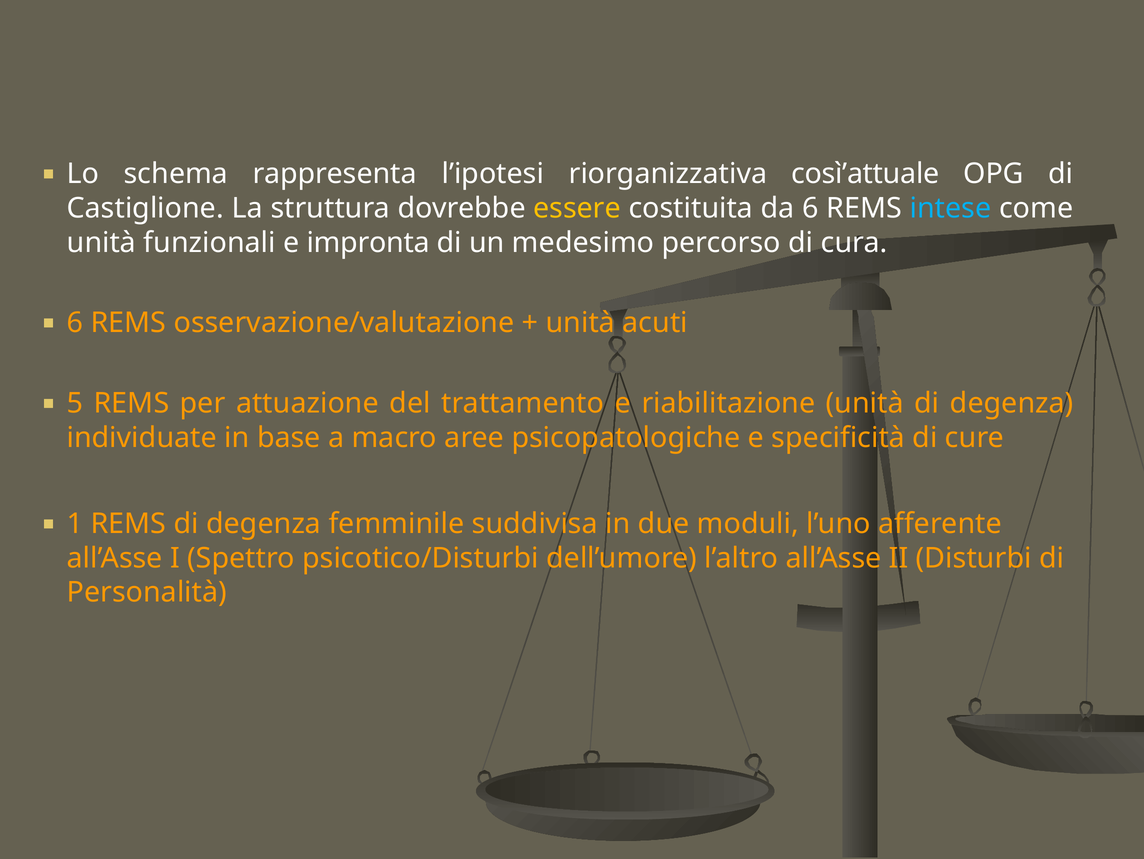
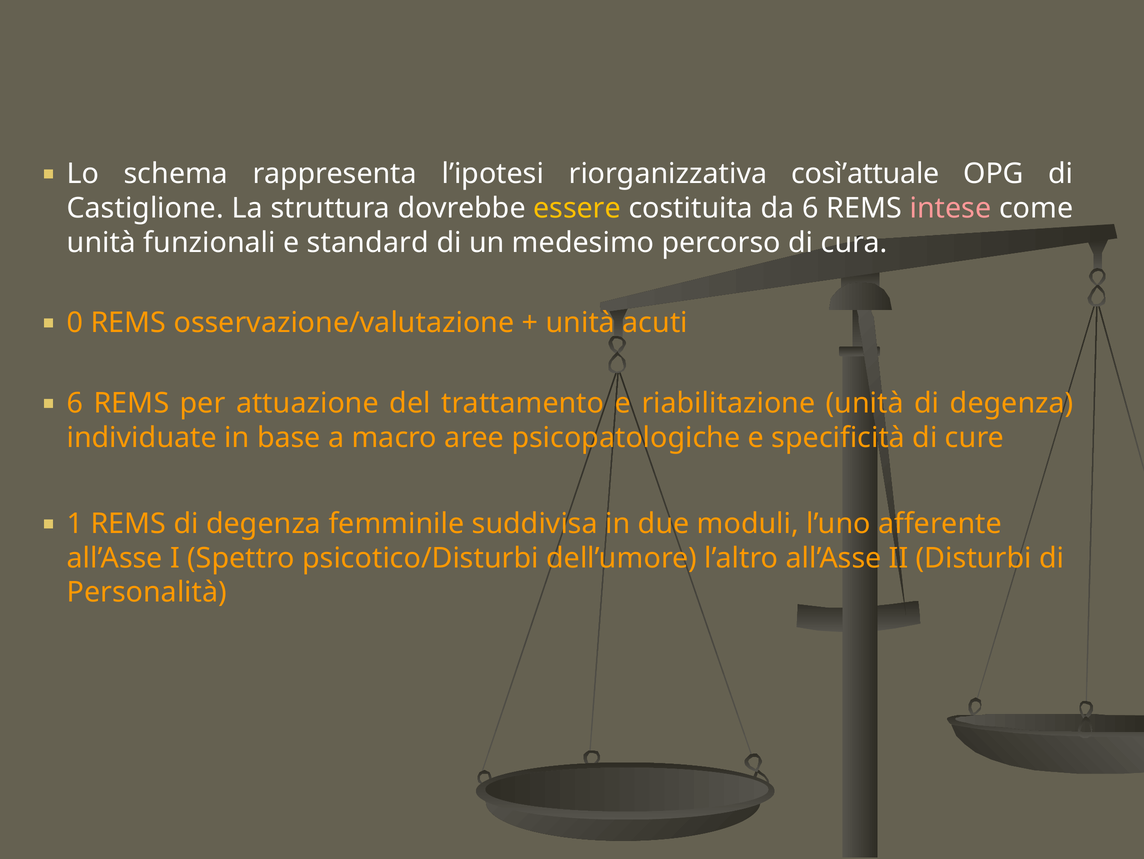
intese colour: light blue -> pink
impronta: impronta -> standard
6 at (75, 323): 6 -> 0
5 at (75, 403): 5 -> 6
